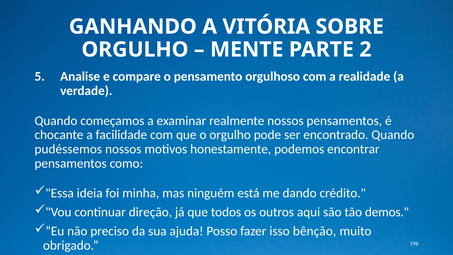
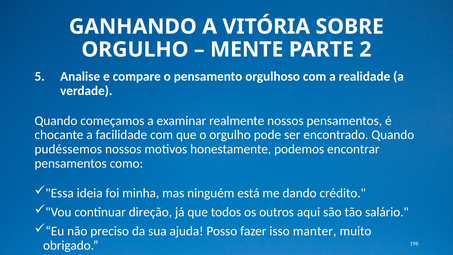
demos: demos -> salário
bênção: bênção -> manter
